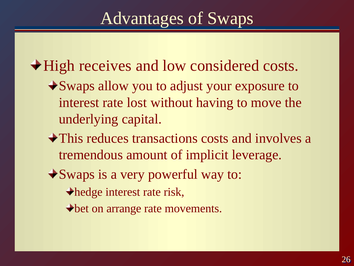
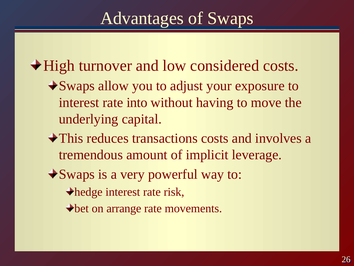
receives: receives -> turnover
lost: lost -> into
